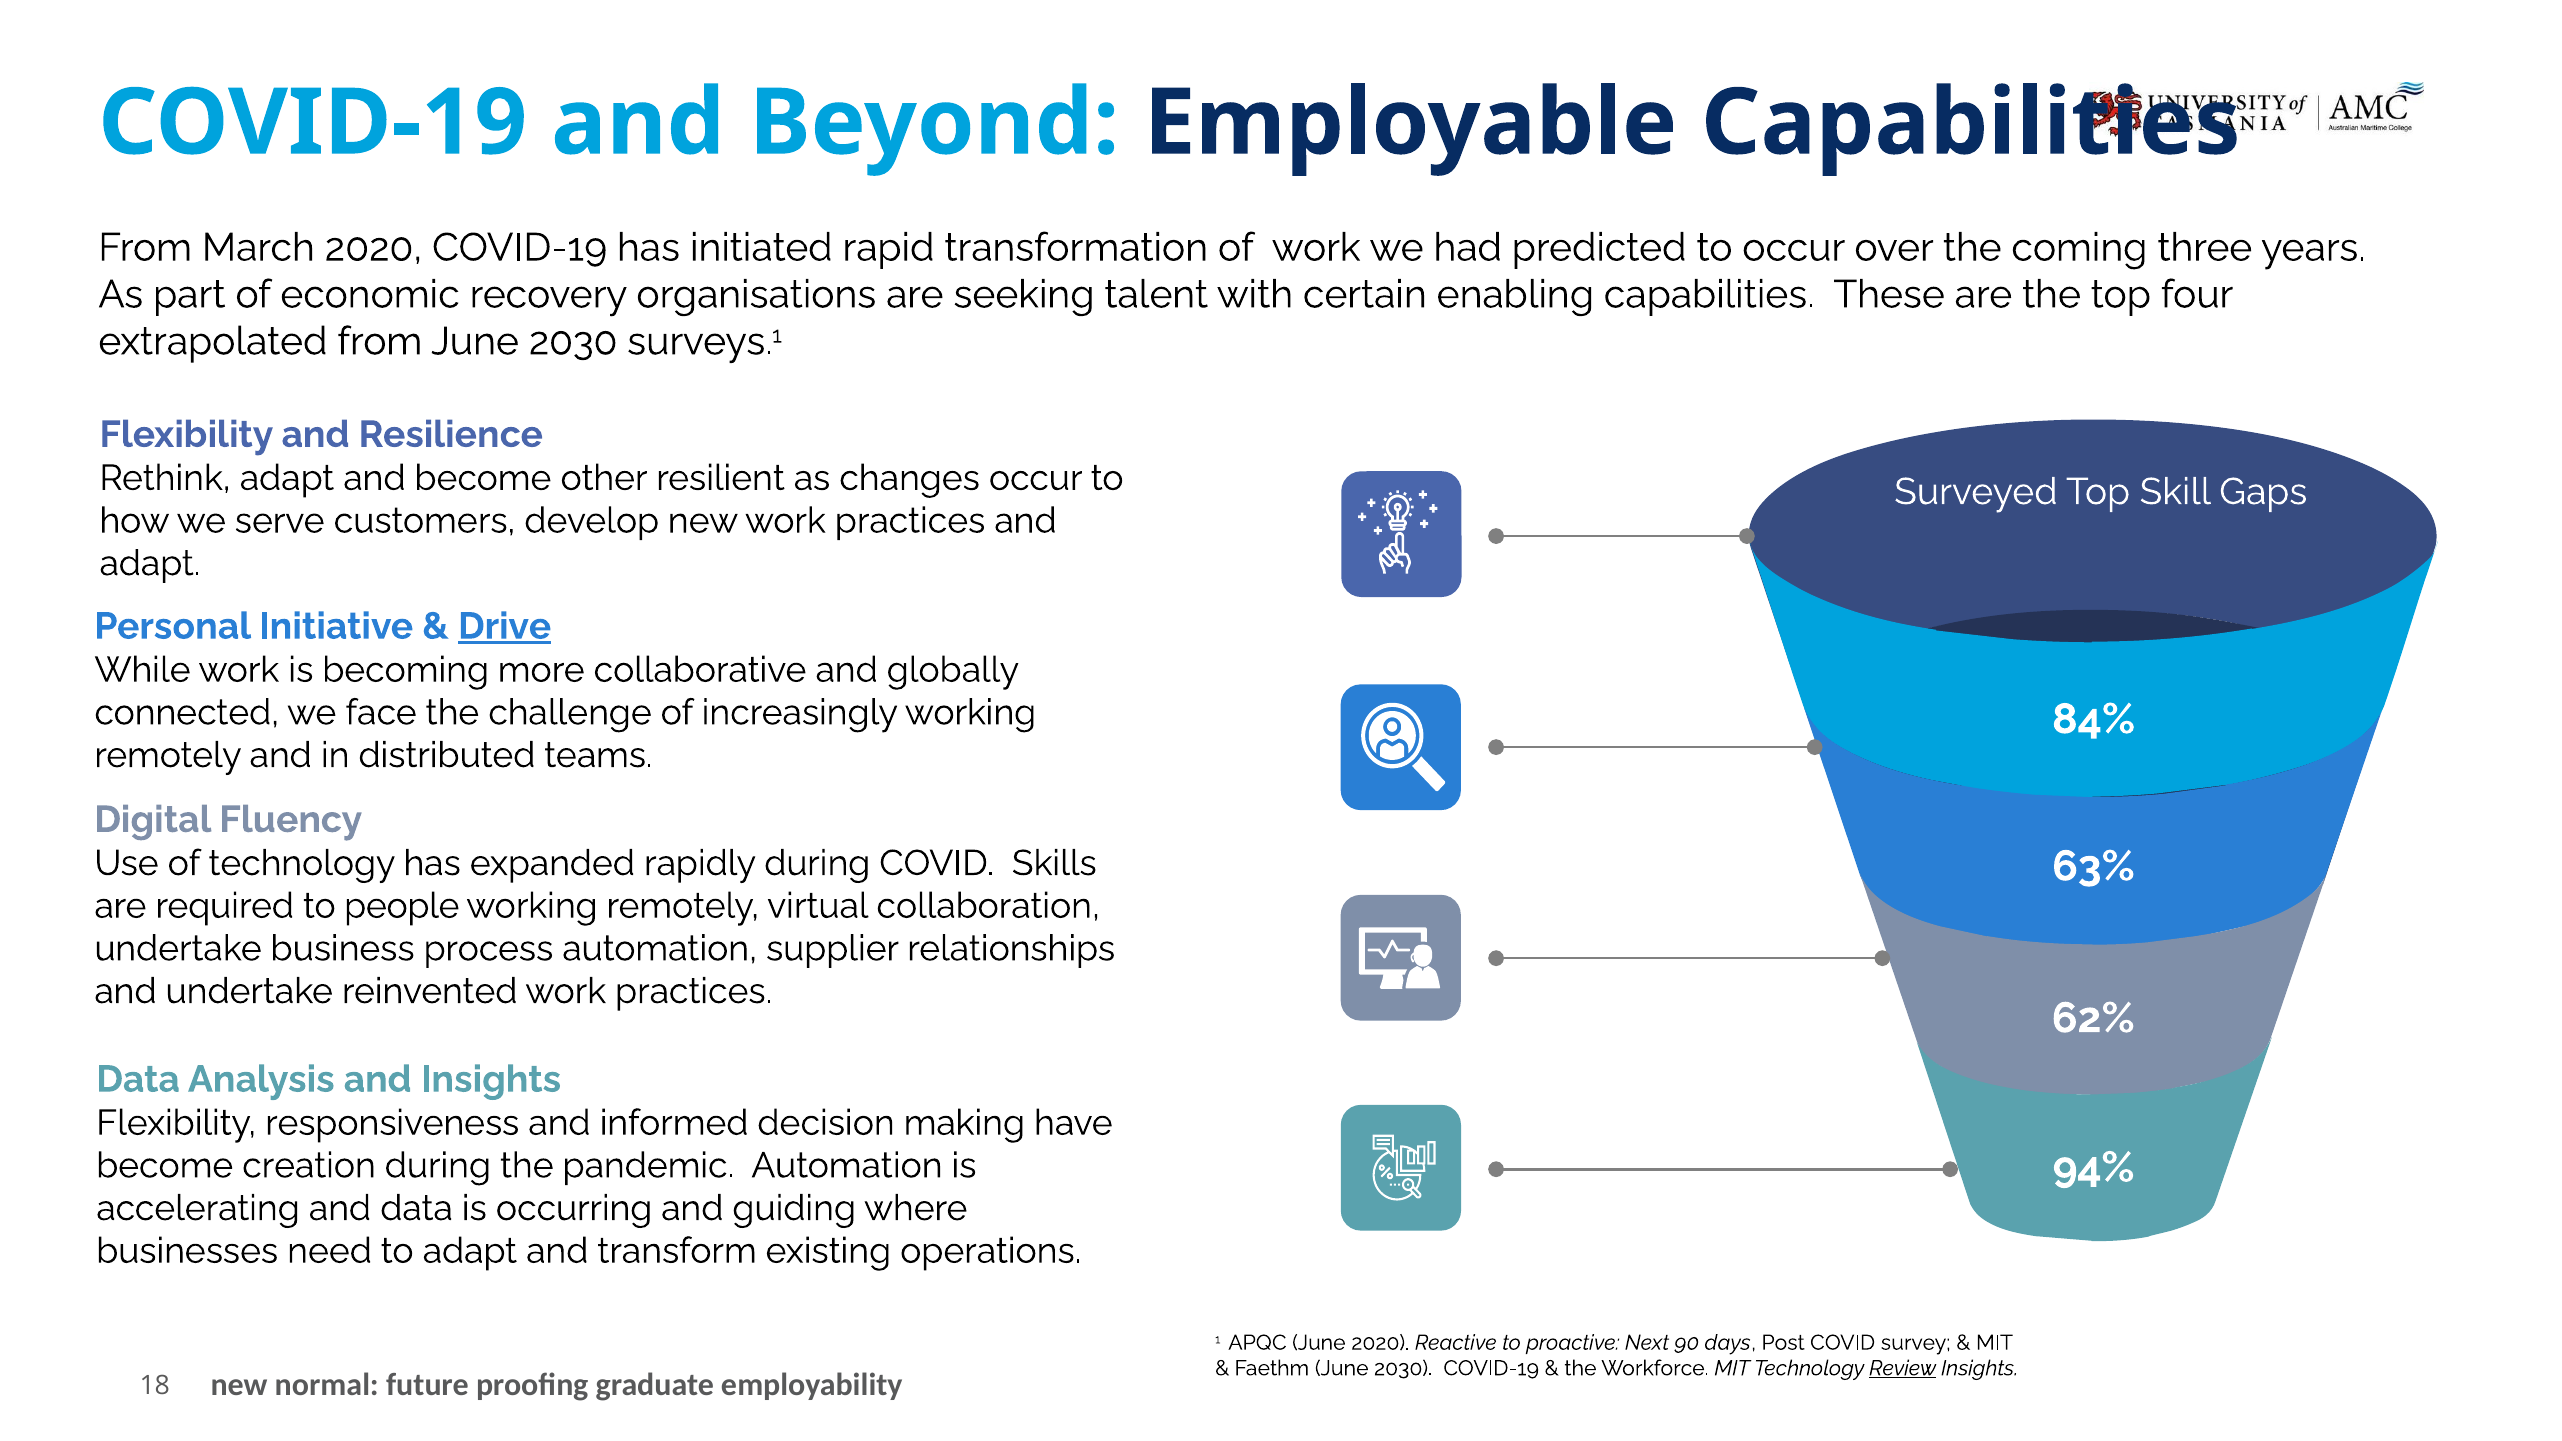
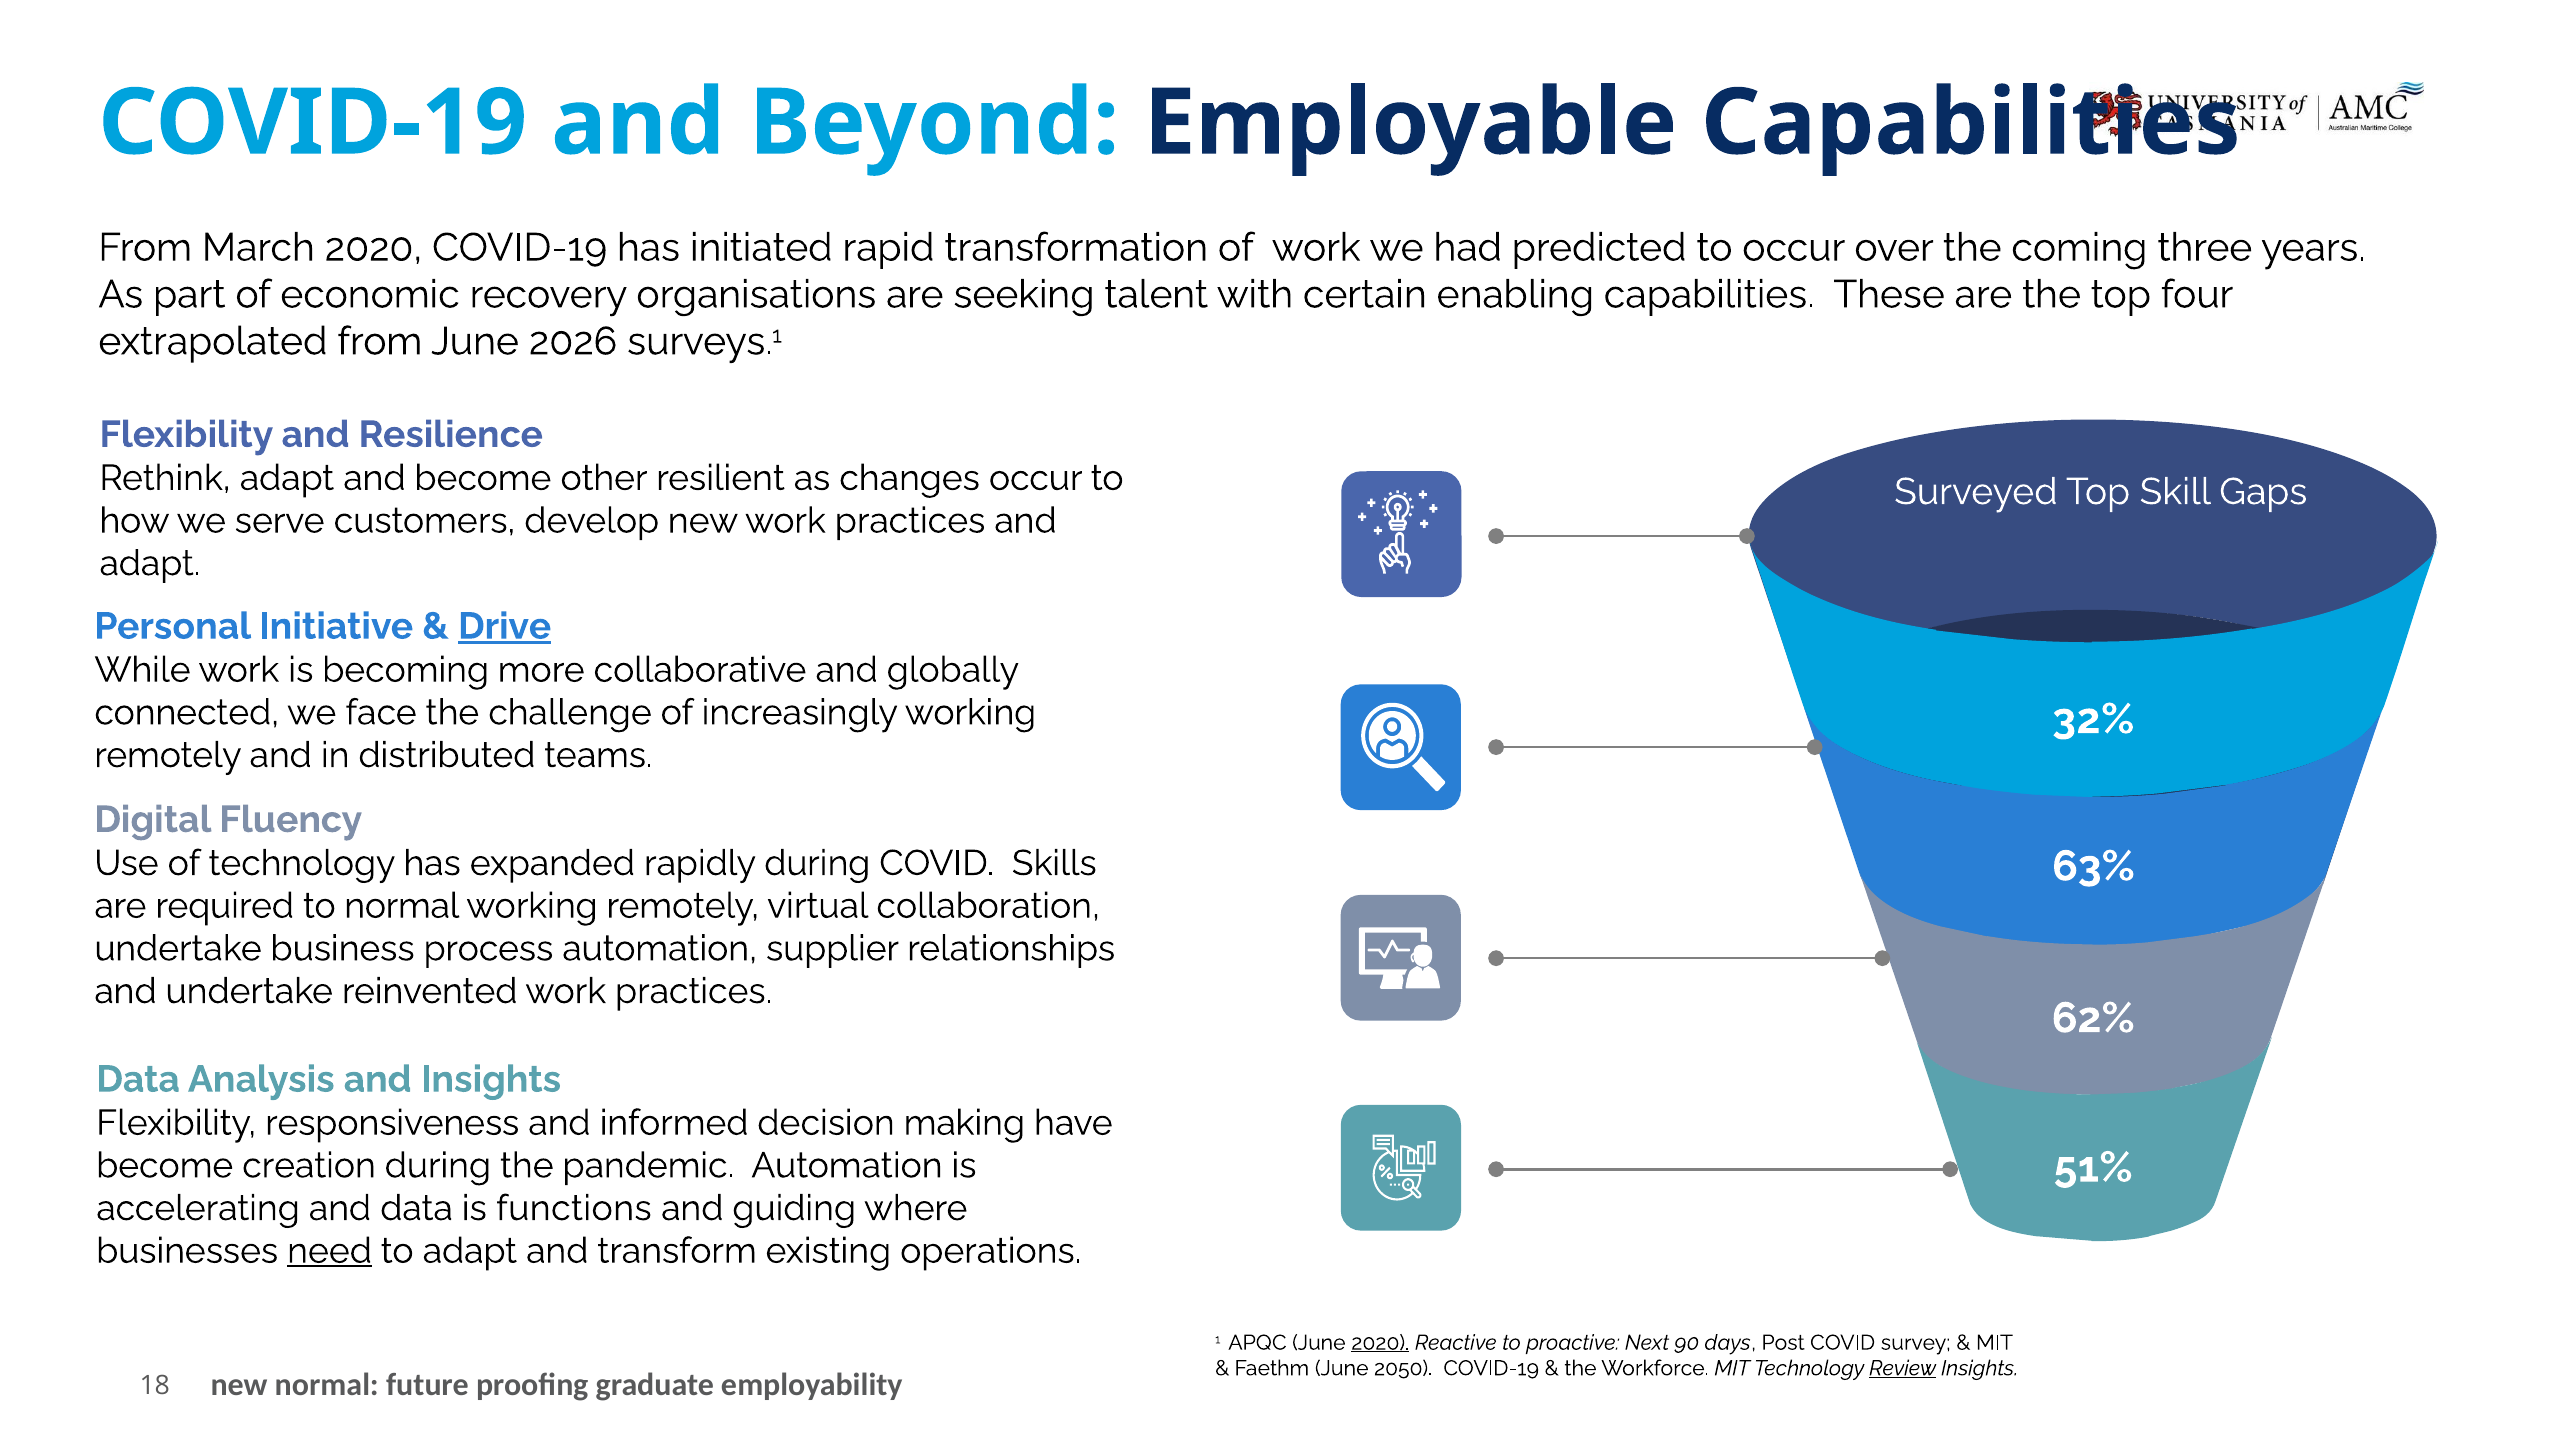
from June 2030: 2030 -> 2026
84%: 84% -> 32%
to people: people -> normal
94%: 94% -> 51%
occurring: occurring -> functions
need underline: none -> present
2020 at (1380, 1343) underline: none -> present
Faethm June 2030: 2030 -> 2050
